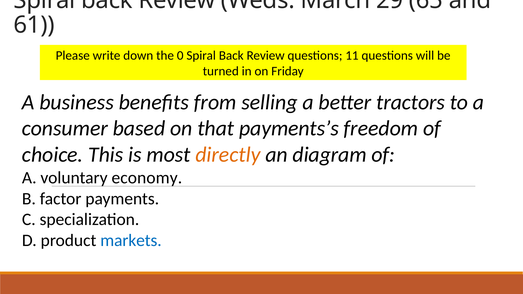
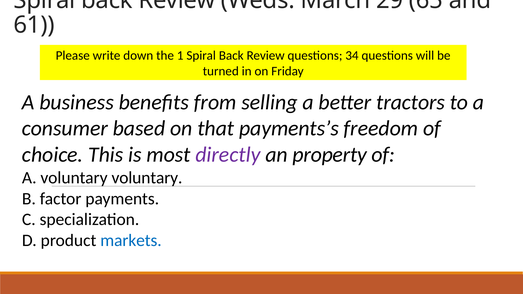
0: 0 -> 1
11: 11 -> 34
directly colour: orange -> purple
diagram: diagram -> property
voluntary economy: economy -> voluntary
